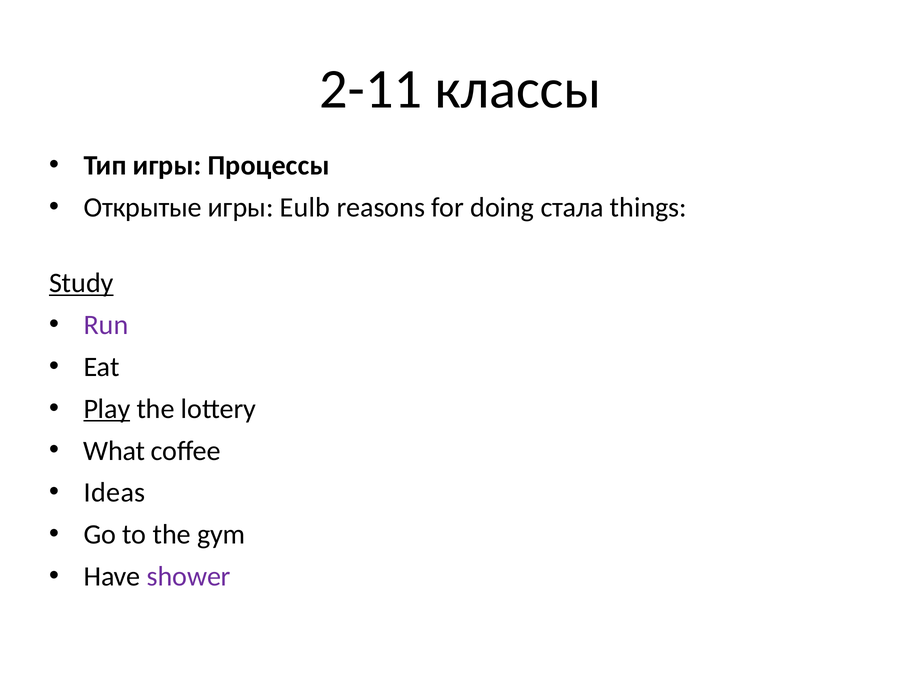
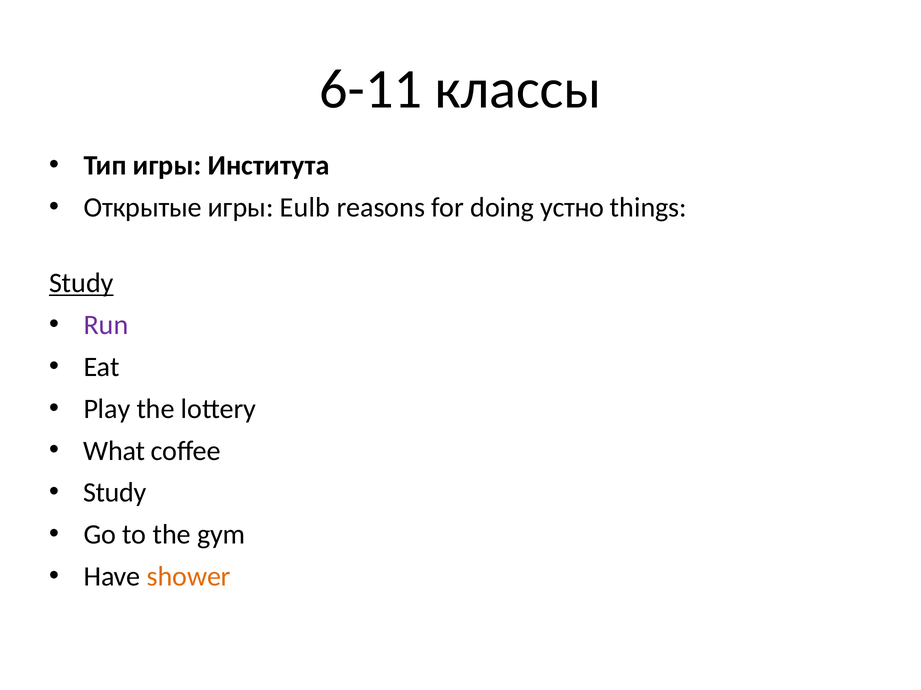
2-11: 2-11 -> 6-11
Процессы: Процессы -> Института
стала: стала -> устно
Play underline: present -> none
Ideas at (115, 493): Ideas -> Study
shower colour: purple -> orange
